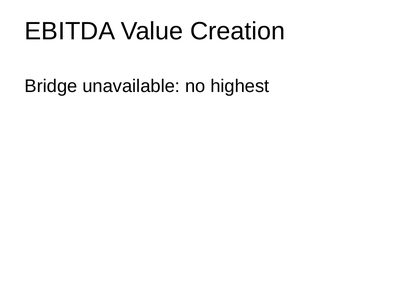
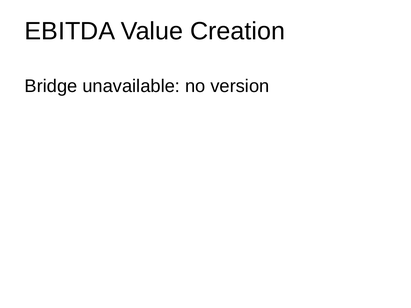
highest: highest -> version
